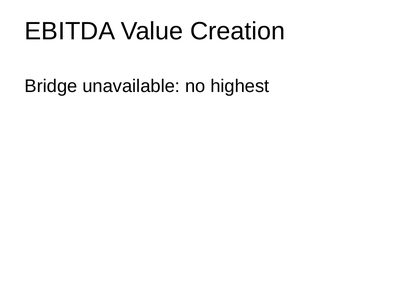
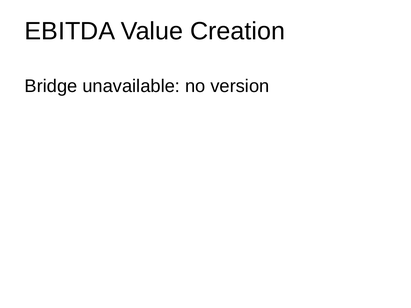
highest: highest -> version
